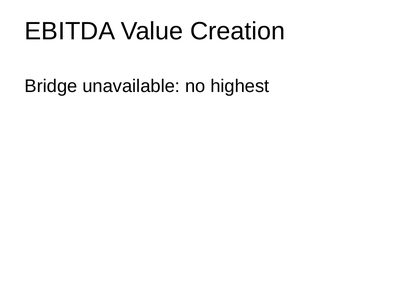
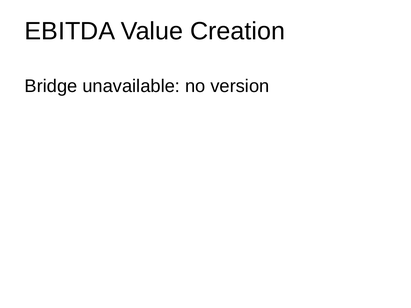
highest: highest -> version
